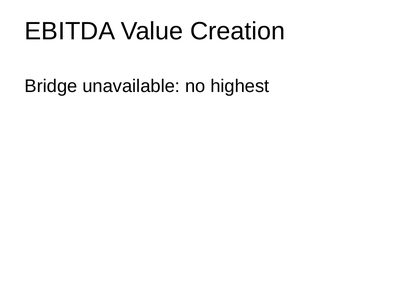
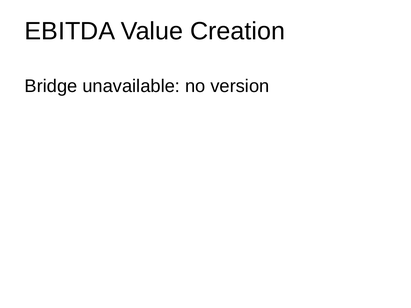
highest: highest -> version
